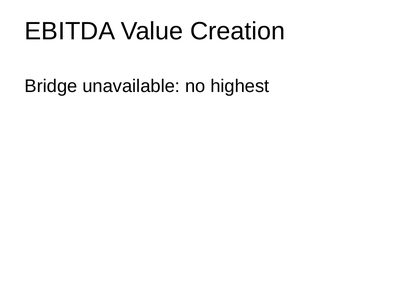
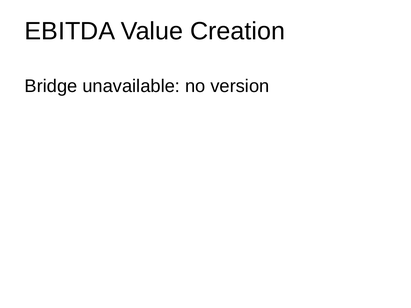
highest: highest -> version
